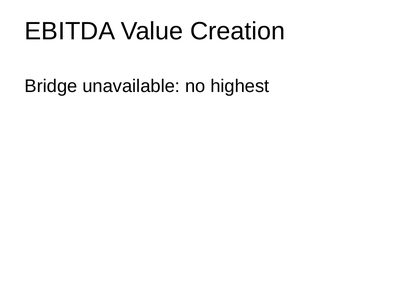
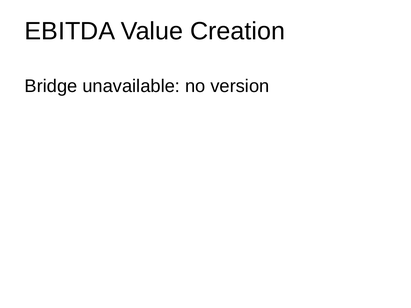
highest: highest -> version
